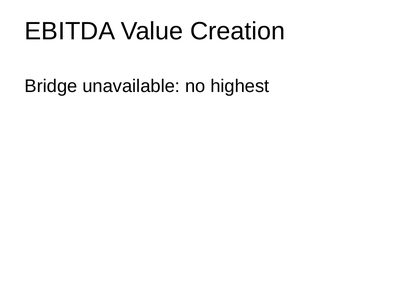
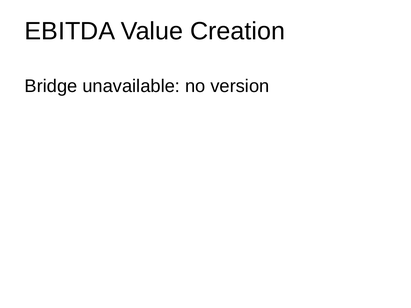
highest: highest -> version
